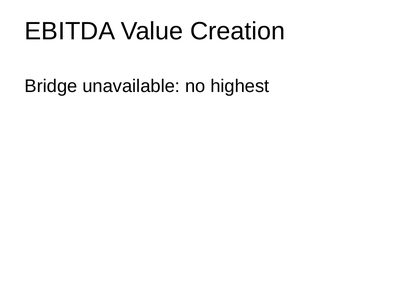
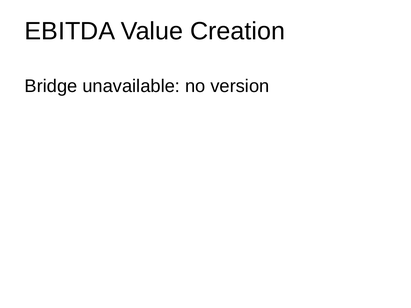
highest: highest -> version
